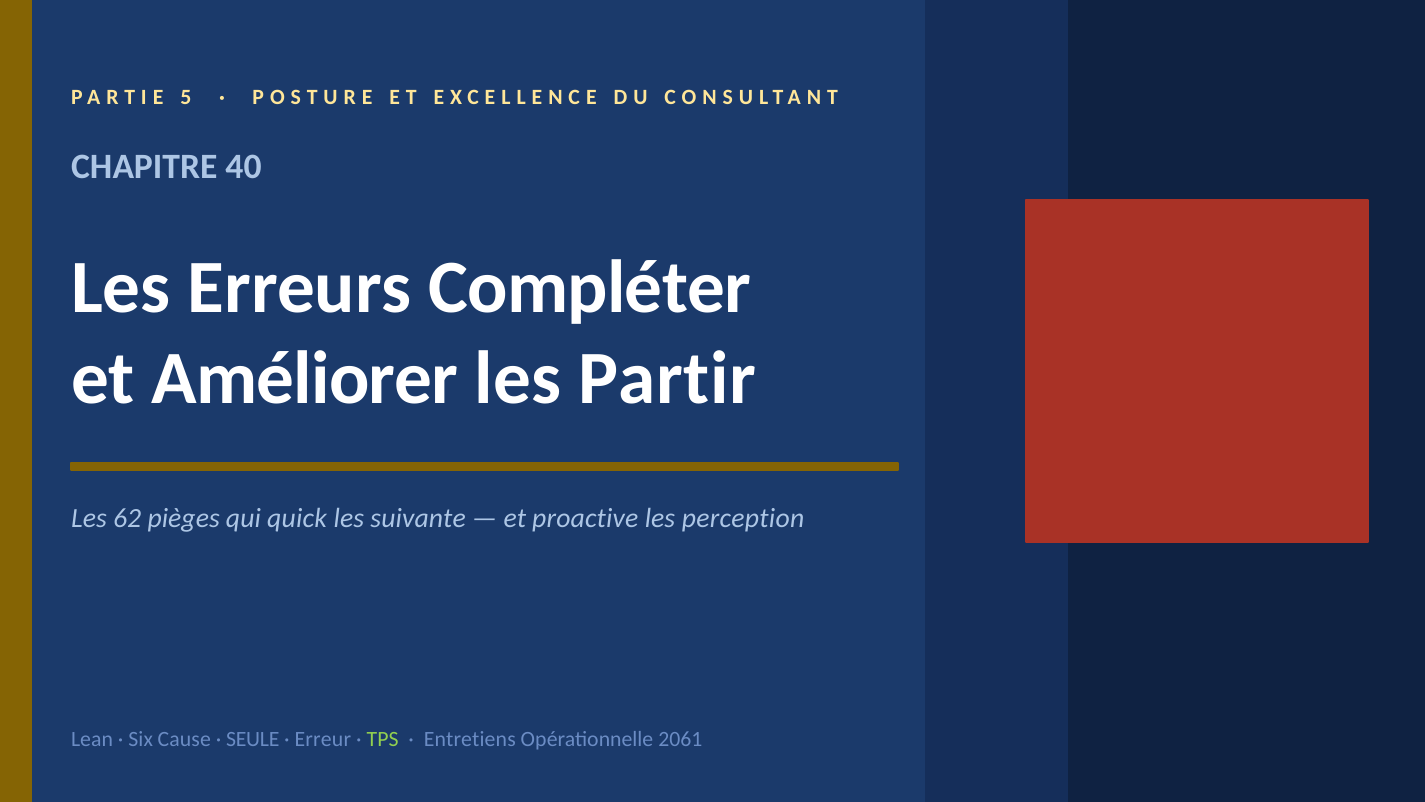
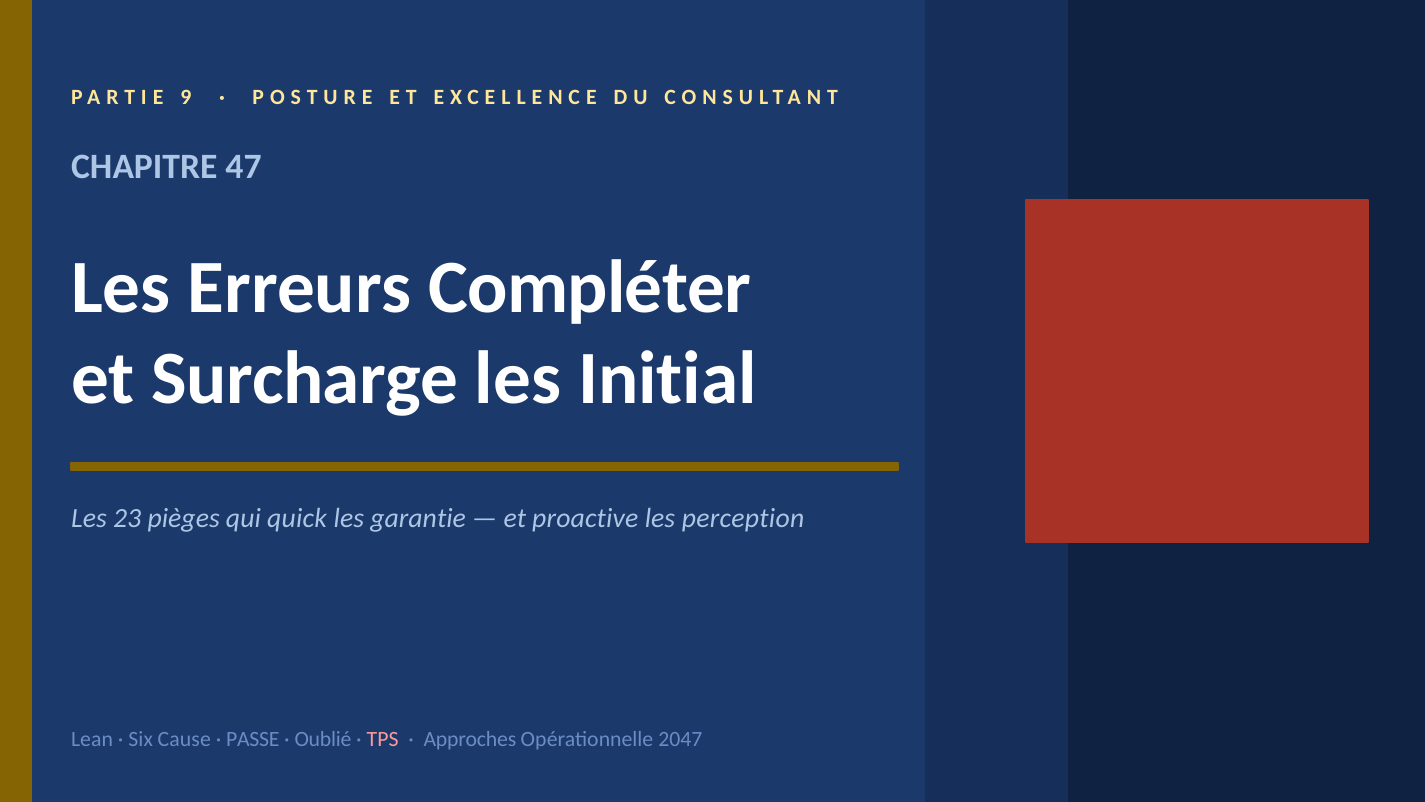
5: 5 -> 9
40: 40 -> 47
Améliorer: Améliorer -> Surcharge
Partir: Partir -> Initial
62: 62 -> 23
suivante: suivante -> garantie
SEULE: SEULE -> PASSE
Erreur: Erreur -> Oublié
TPS colour: light green -> pink
Entretiens: Entretiens -> Approches
2061: 2061 -> 2047
